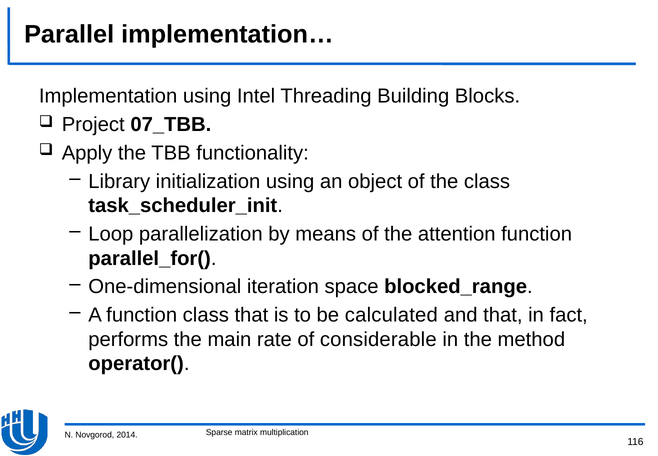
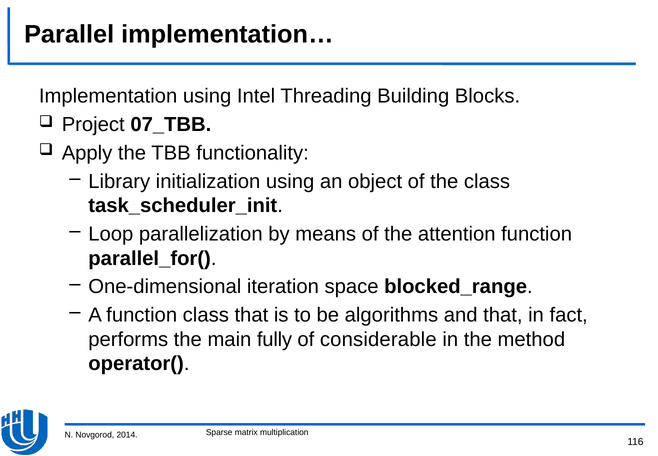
calculated: calculated -> algorithms
rate: rate -> fully
